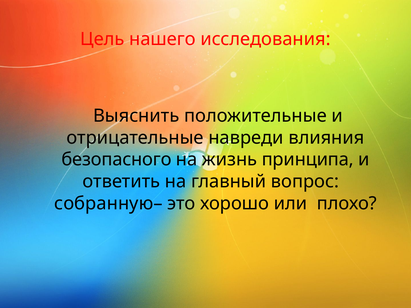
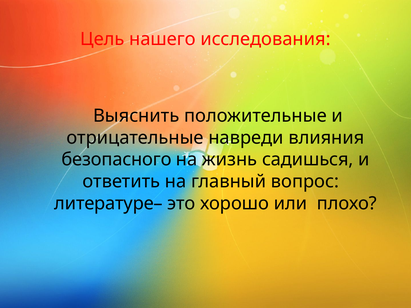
принципа: принципа -> садишься
собранную–: собранную– -> литературе–
